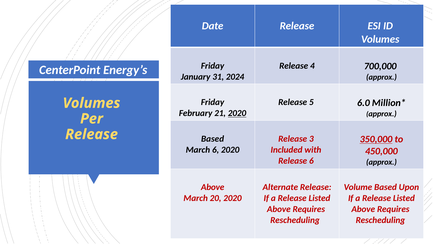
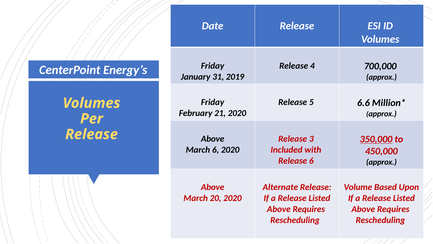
2024: 2024 -> 2019
6.0: 6.0 -> 6.6
2020 at (237, 113) underline: present -> none
Based at (213, 138): Based -> Above
